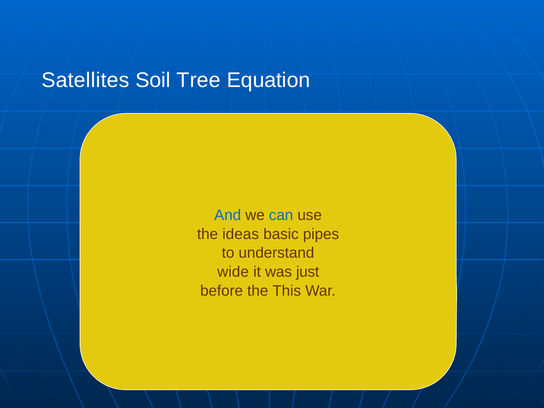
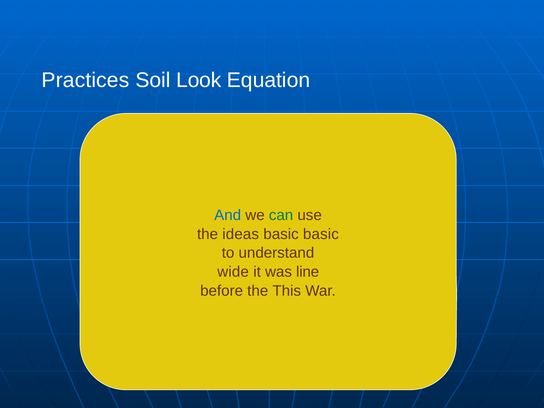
Satellites: Satellites -> Practices
Tree: Tree -> Look
can colour: blue -> green
basic pipes: pipes -> basic
just: just -> line
